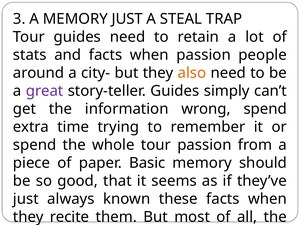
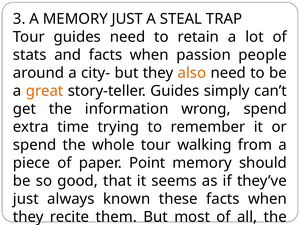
great colour: purple -> orange
tour passion: passion -> walking
Basic: Basic -> Point
